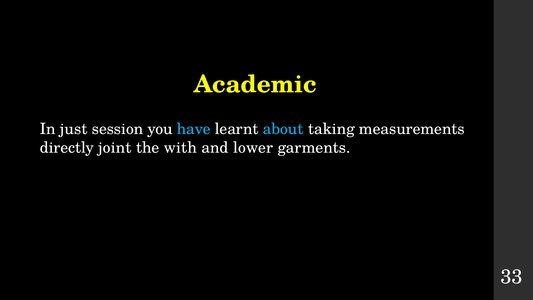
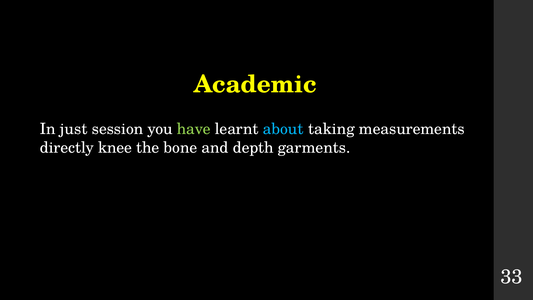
have colour: light blue -> light green
joint: joint -> knee
with: with -> bone
lower: lower -> depth
